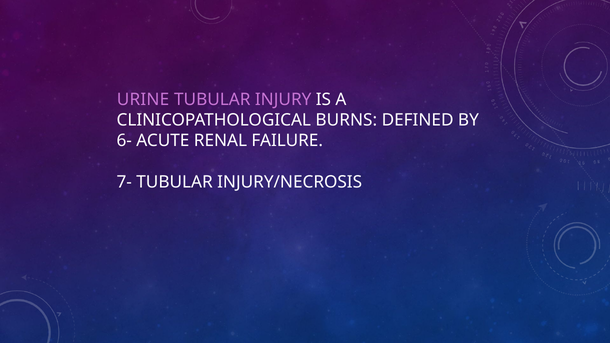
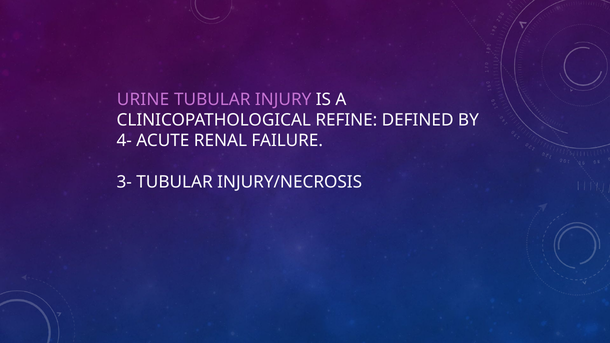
BURNS: BURNS -> REFINE
6-: 6- -> 4-
7-: 7- -> 3-
